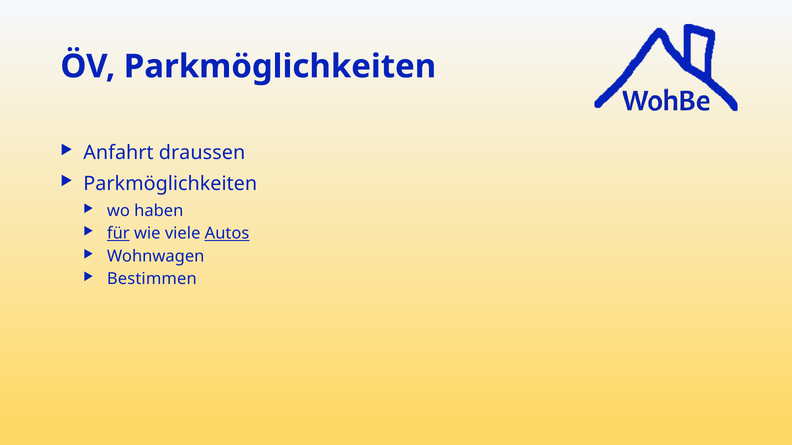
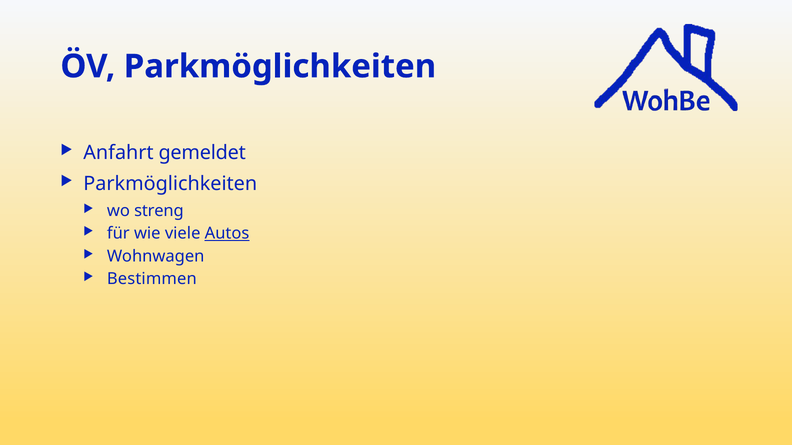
draussen: draussen -> gemeldet
haben: haben -> streng
für underline: present -> none
